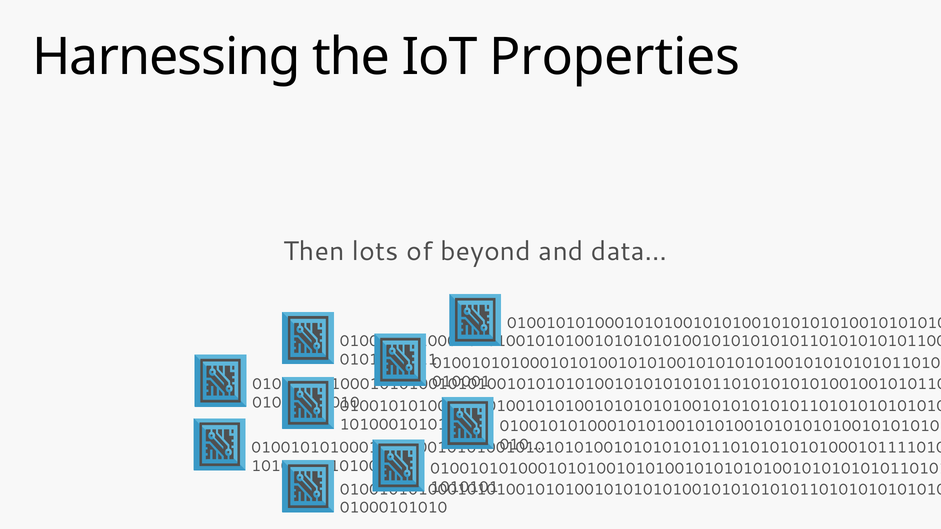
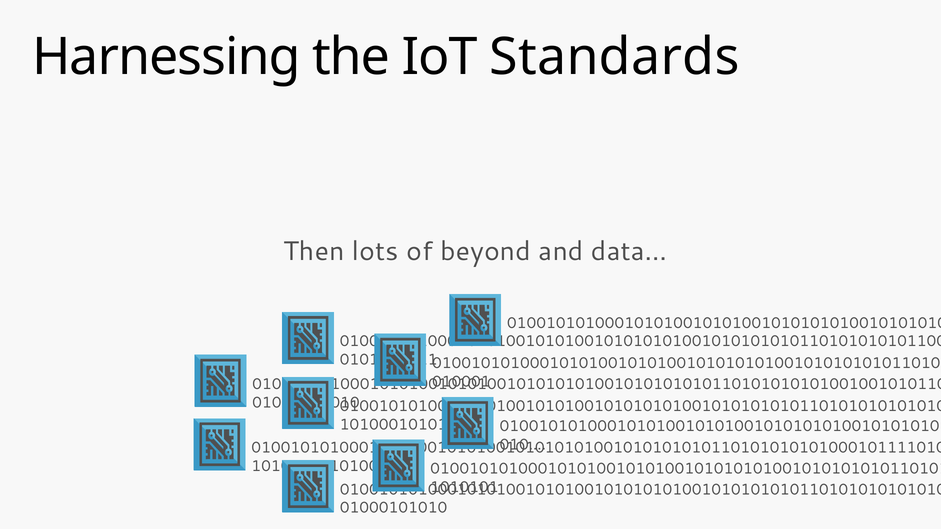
Properties: Properties -> Standards
